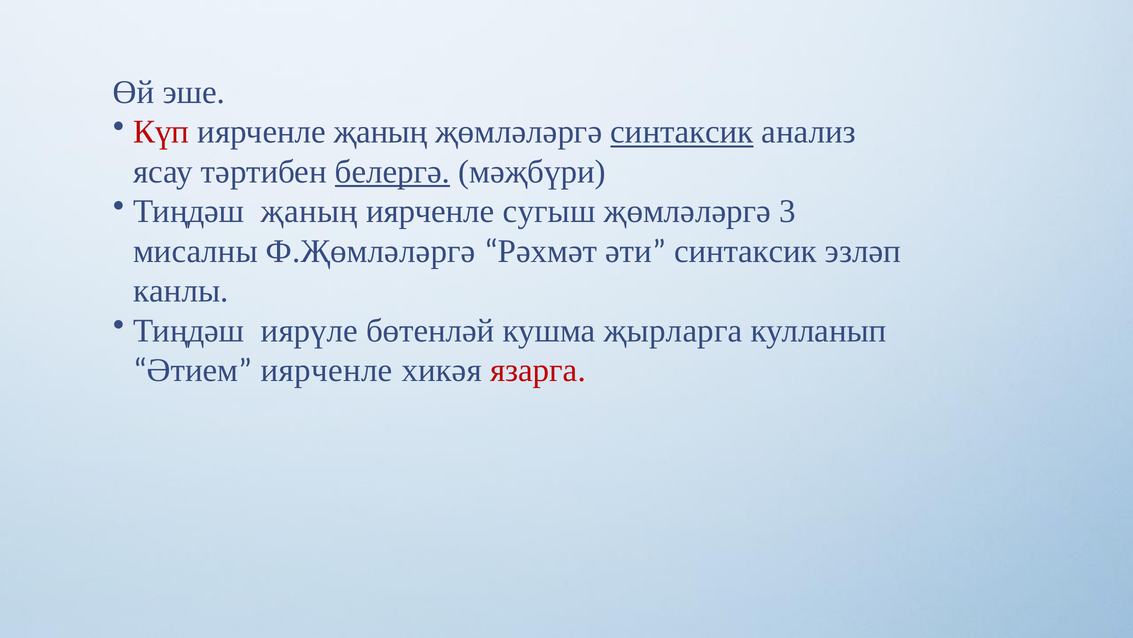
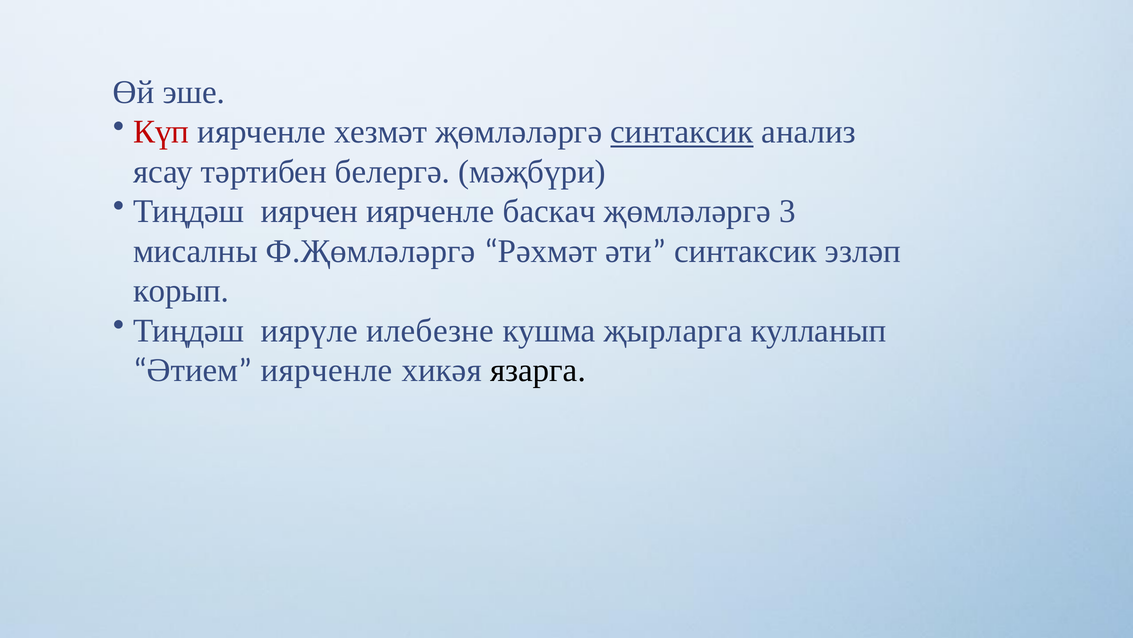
иярченле җаның: җаның -> хезмәт
белергә underline: present -> none
Тиңдәш җаның: җаның -> иярчен
сугыш: сугыш -> баскач
канлы: канлы -> корып
бөтенләй: бөтенләй -> илебезне
язарга colour: red -> black
